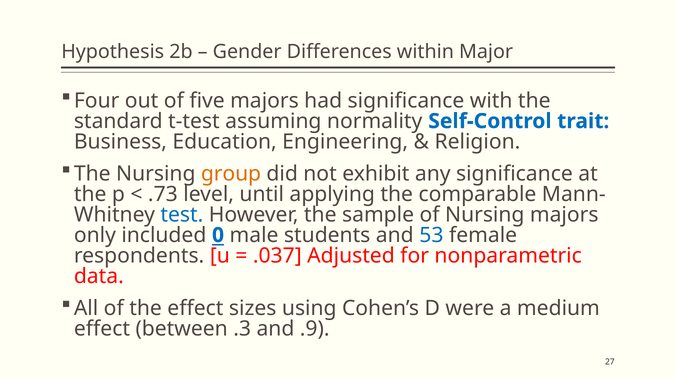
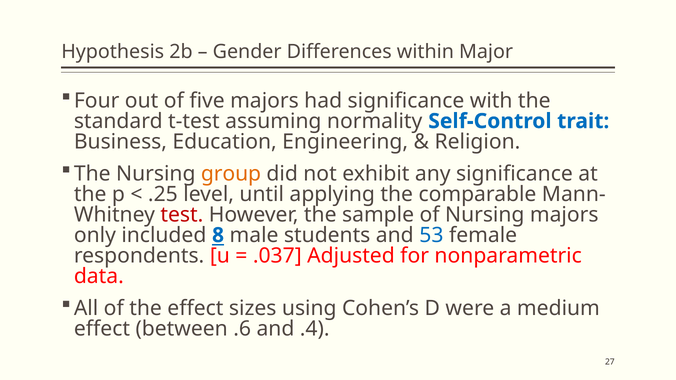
.73: .73 -> .25
test colour: blue -> red
0: 0 -> 8
.3: .3 -> .6
.9: .9 -> .4
